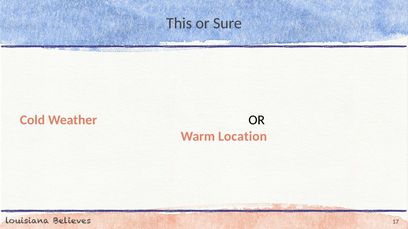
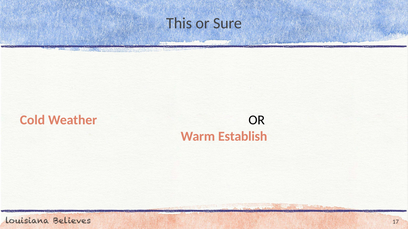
Location: Location -> Establish
